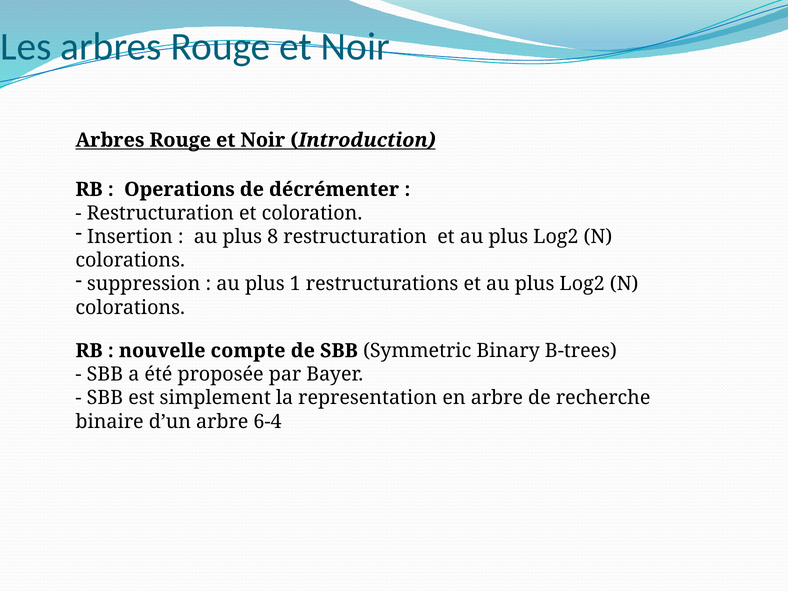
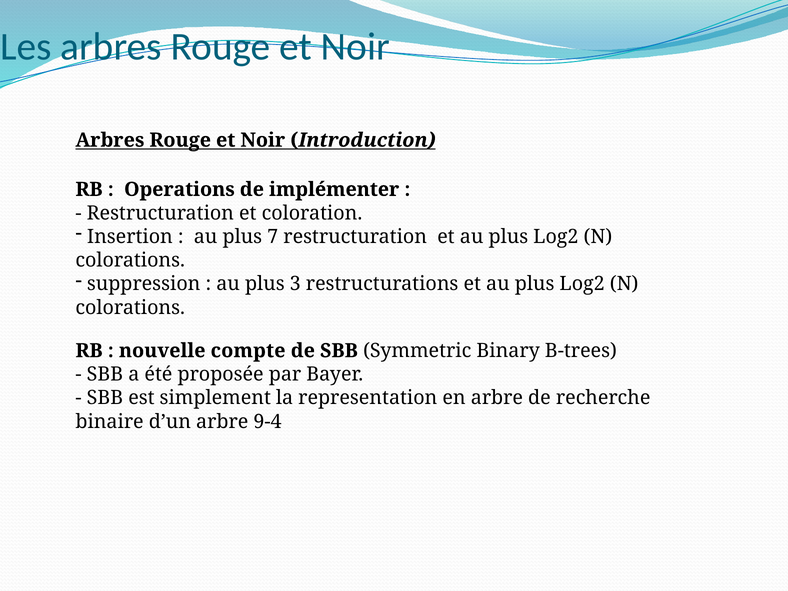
décrémenter: décrémenter -> implémenter
8: 8 -> 7
1: 1 -> 3
6-4: 6-4 -> 9-4
